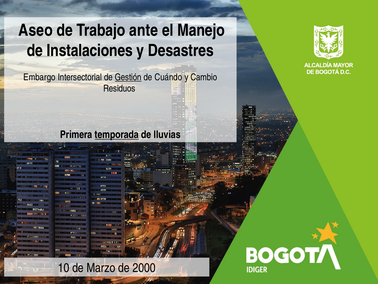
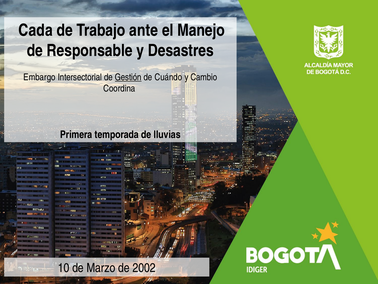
Aseo: Aseo -> Cada
Instalaciones: Instalaciones -> Responsable
Residuos: Residuos -> Coordina
temporada underline: present -> none
2000: 2000 -> 2002
